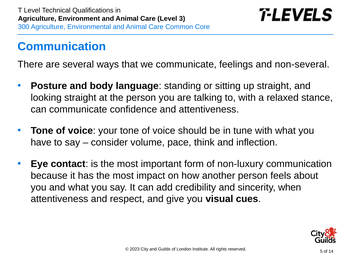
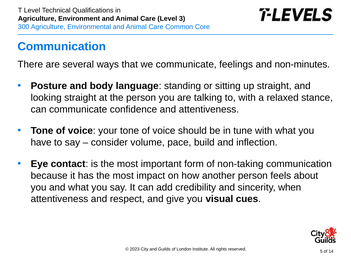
non-several: non-several -> non-minutes
think: think -> build
non-luxury: non-luxury -> non-taking
